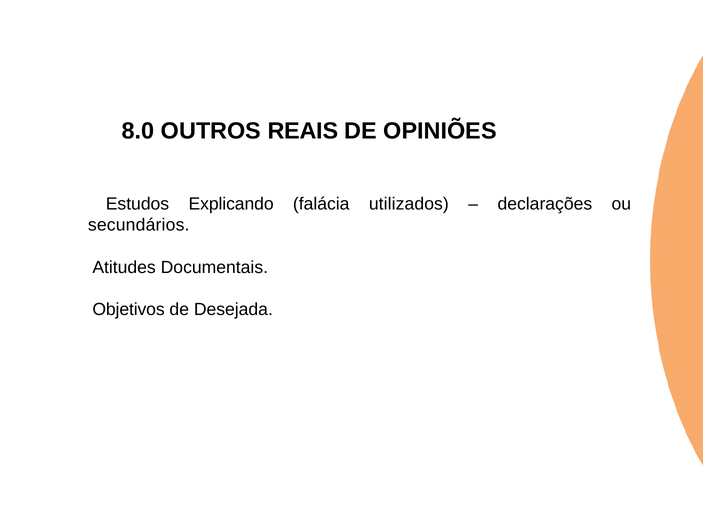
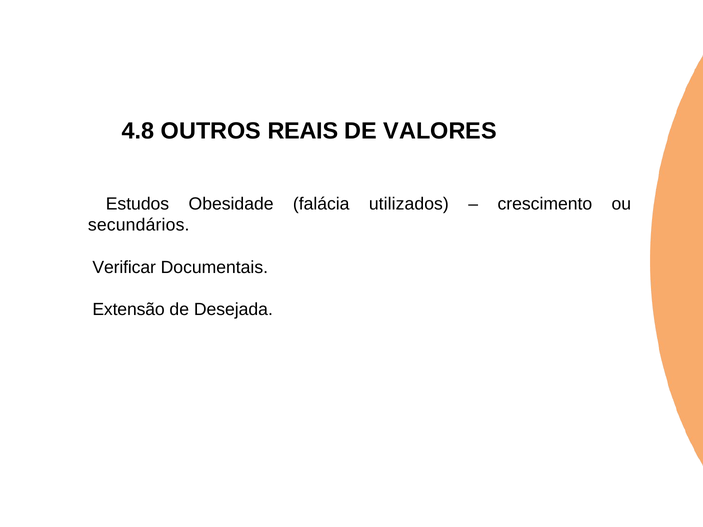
8.0: 8.0 -> 4.8
OPINIÕES: OPINIÕES -> VALORES
Explicando: Explicando -> Obesidade
declarações: declarações -> crescimento
Atitudes: Atitudes -> Verificar
Objetivos: Objetivos -> Extensão
